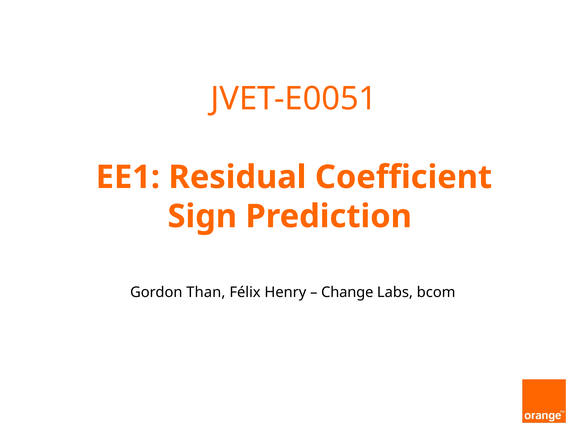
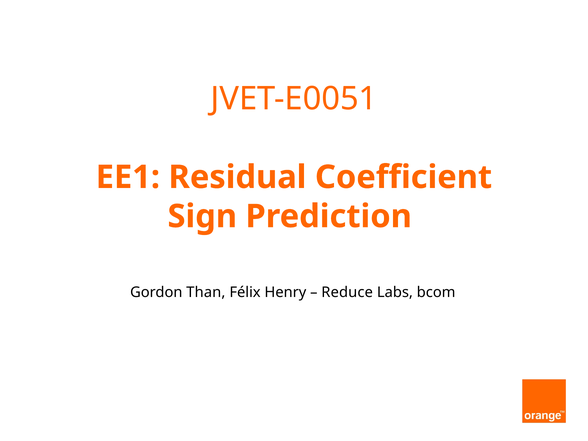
Change: Change -> Reduce
